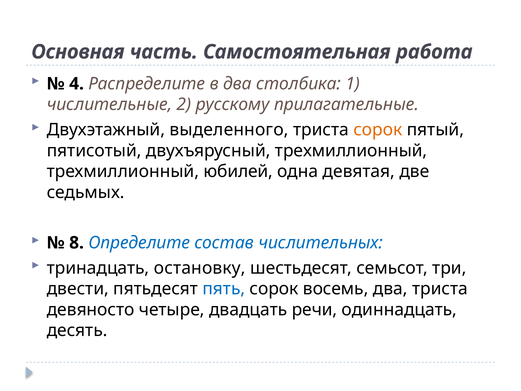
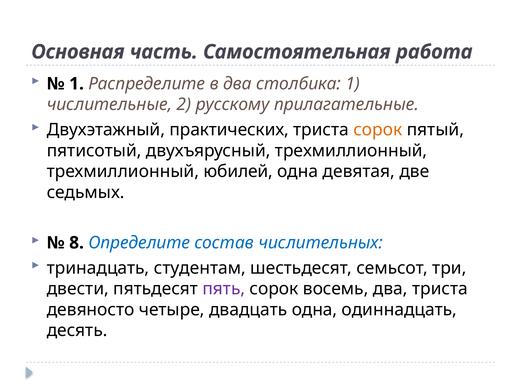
4 at (77, 84): 4 -> 1
выделенного: выделенного -> практических
остановку: остановку -> студентам
пять colour: blue -> purple
двадцать речи: речи -> одна
